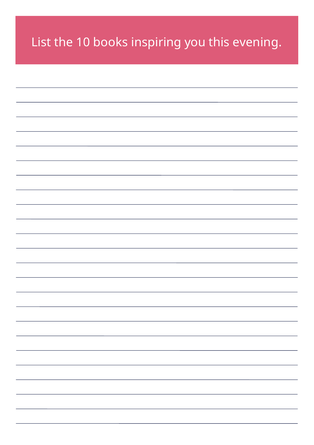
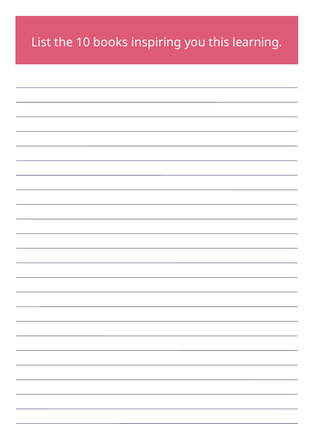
evening: evening -> learning
